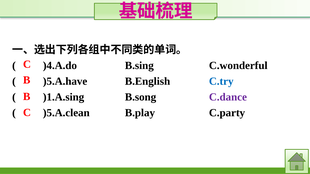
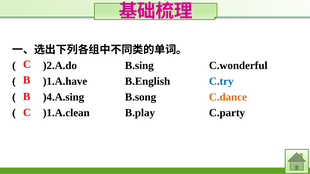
)4.A.do: )4.A.do -> )2.A.do
)5.A.have: )5.A.have -> )1.A.have
)1.A.sing: )1.A.sing -> )4.A.sing
C.dance colour: purple -> orange
)5.A.clean: )5.A.clean -> )1.A.clean
